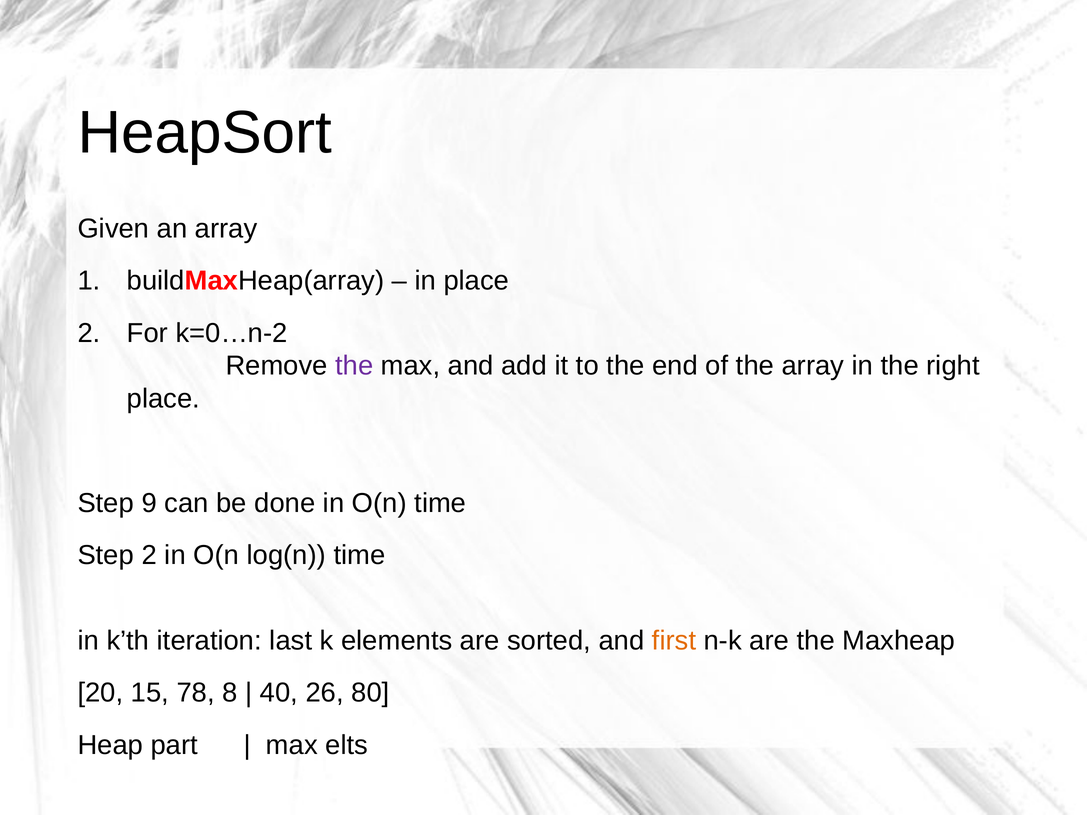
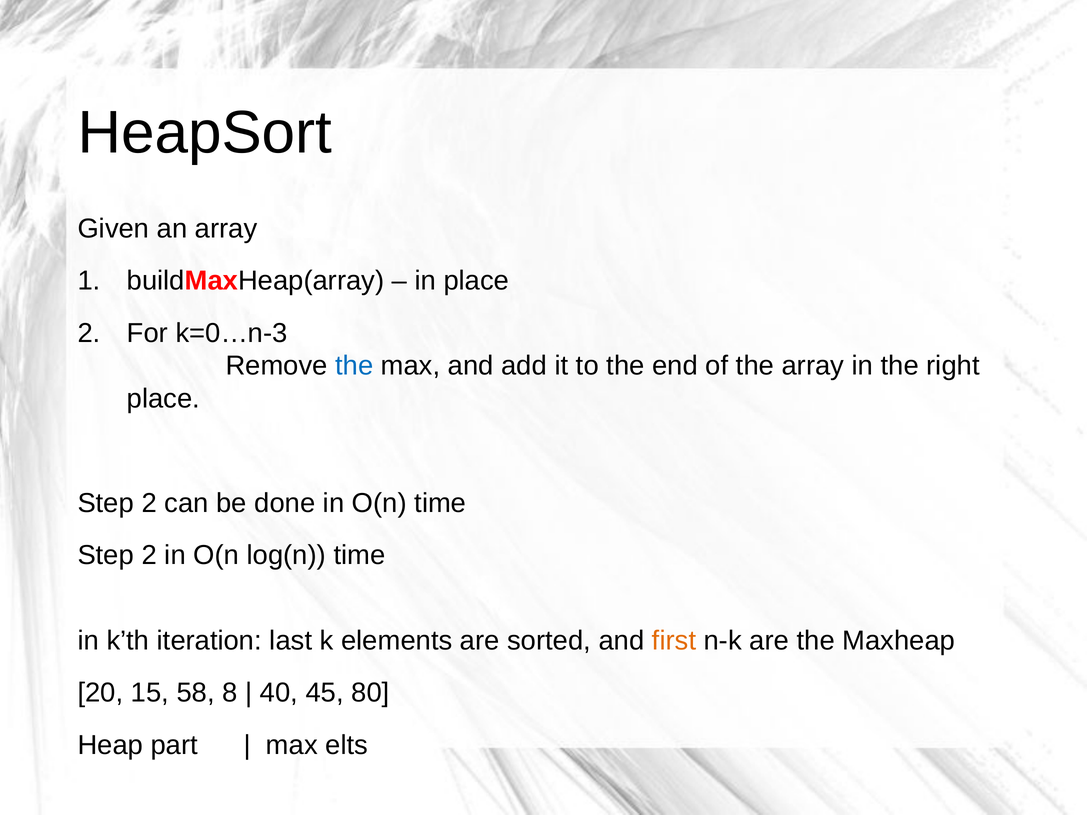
k=0…n-2: k=0…n-2 -> k=0…n-3
the at (354, 366) colour: purple -> blue
9 at (149, 503): 9 -> 2
78: 78 -> 58
26: 26 -> 45
